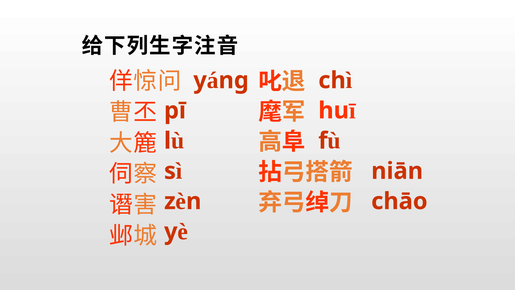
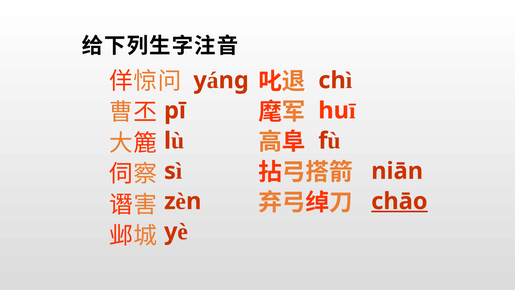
chāo underline: none -> present
